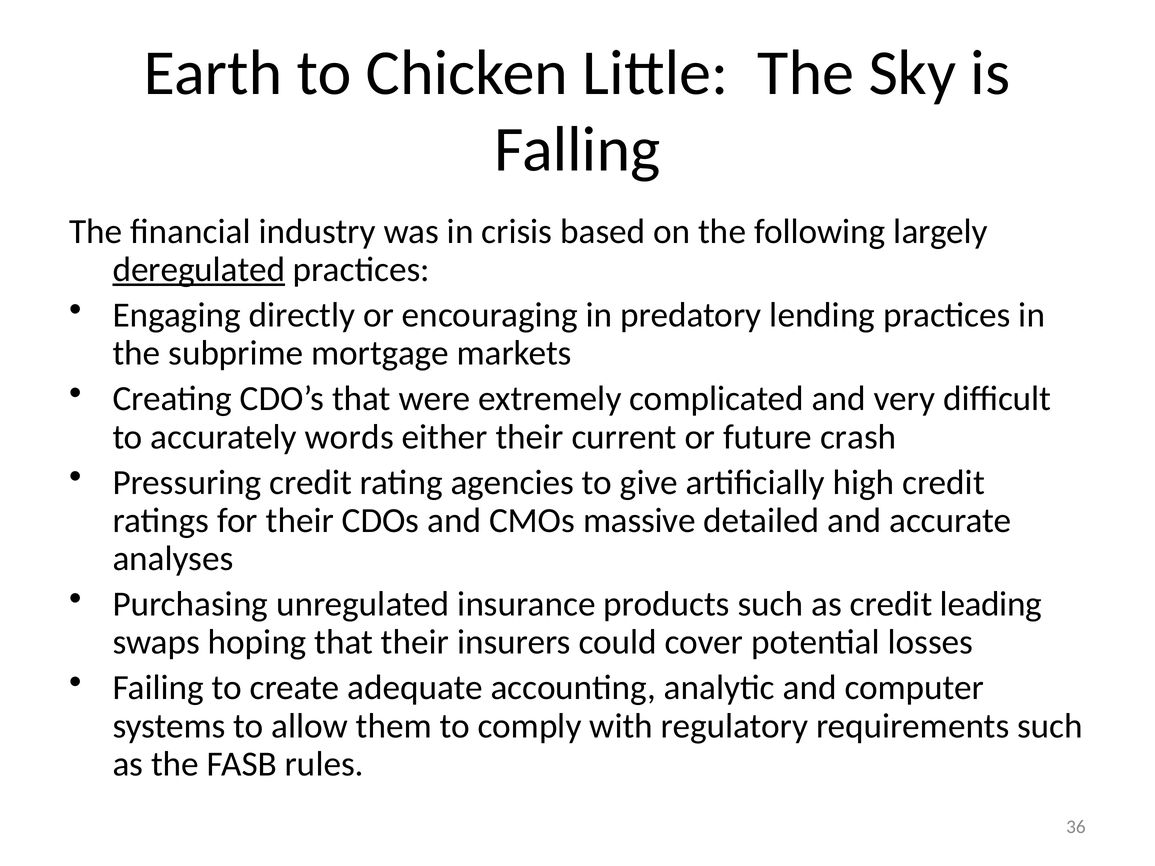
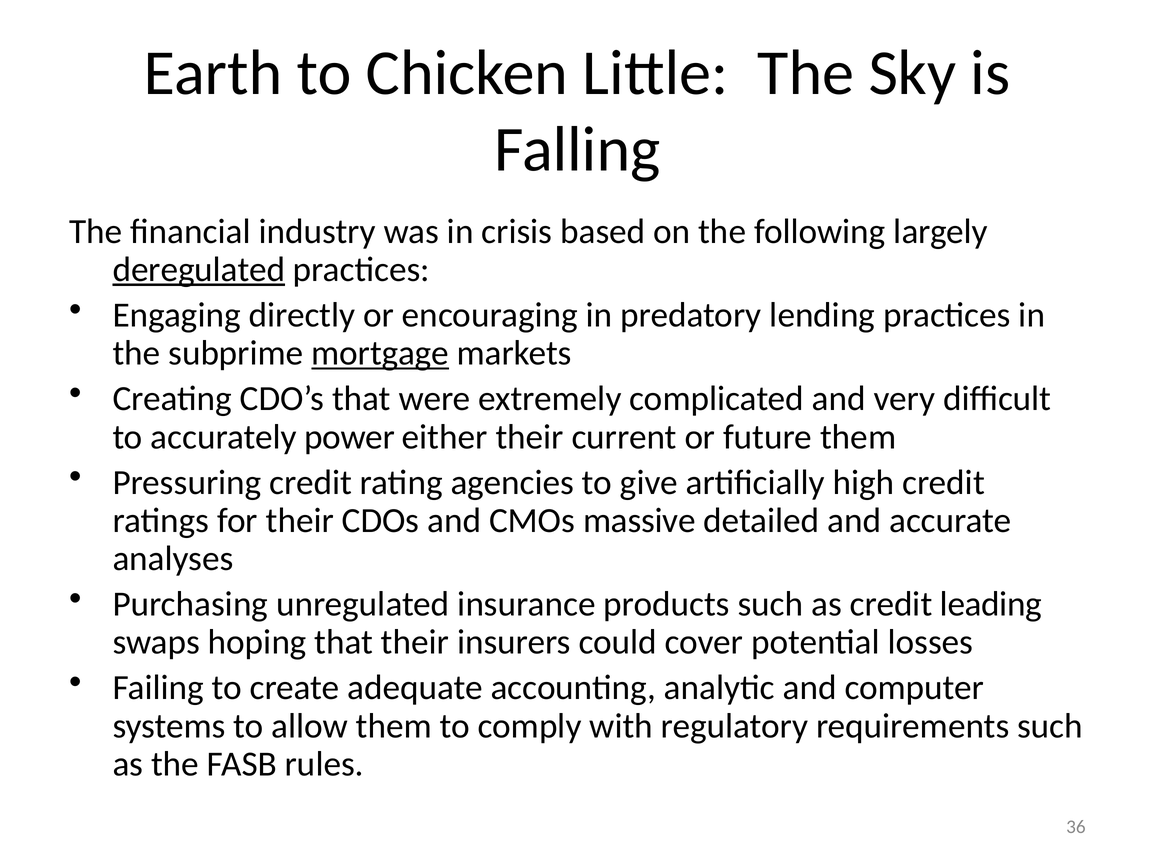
mortgage underline: none -> present
words: words -> power
future crash: crash -> them
